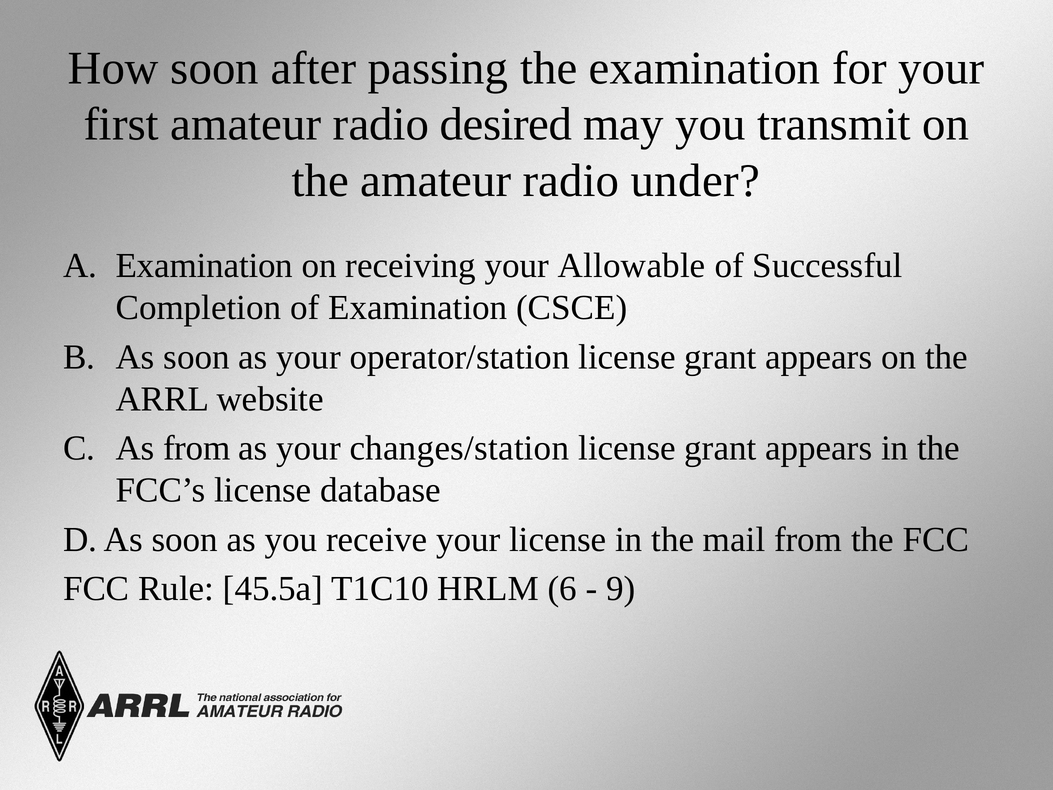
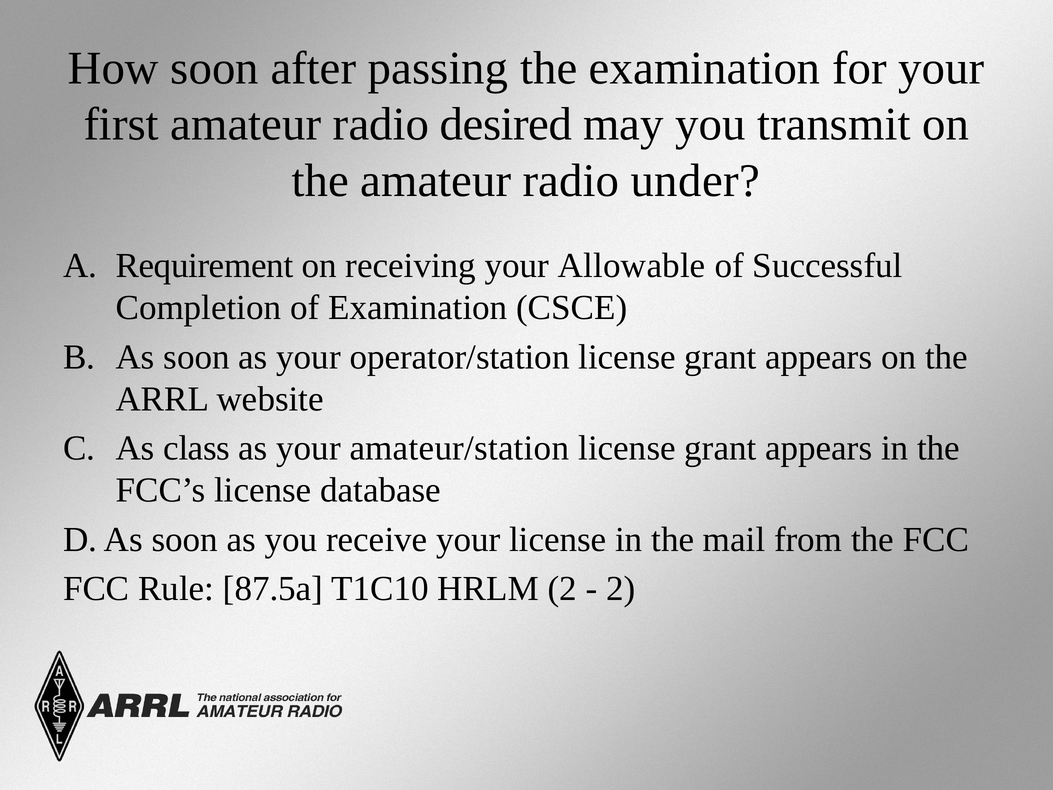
Examination at (204, 266): Examination -> Requirement
As from: from -> class
changes/station: changes/station -> amateur/station
45.5a: 45.5a -> 87.5a
HRLM 6: 6 -> 2
9 at (621, 588): 9 -> 2
